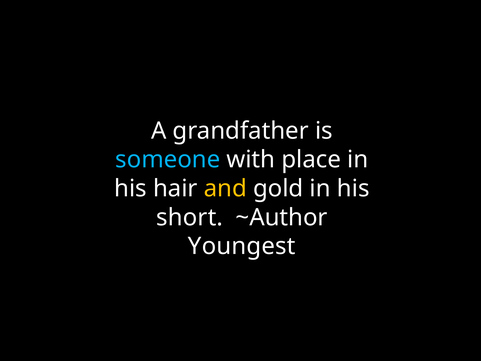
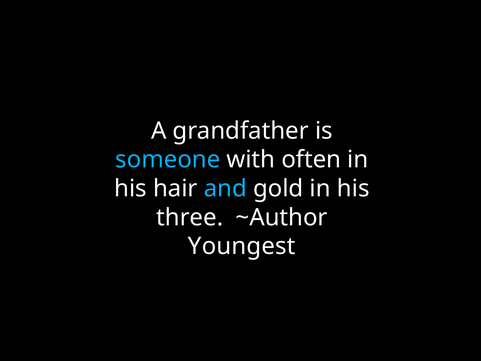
place: place -> often
and colour: yellow -> light blue
short: short -> three
